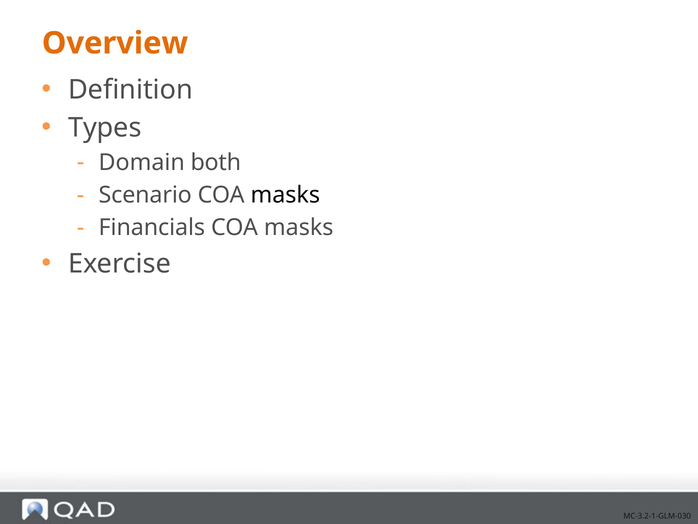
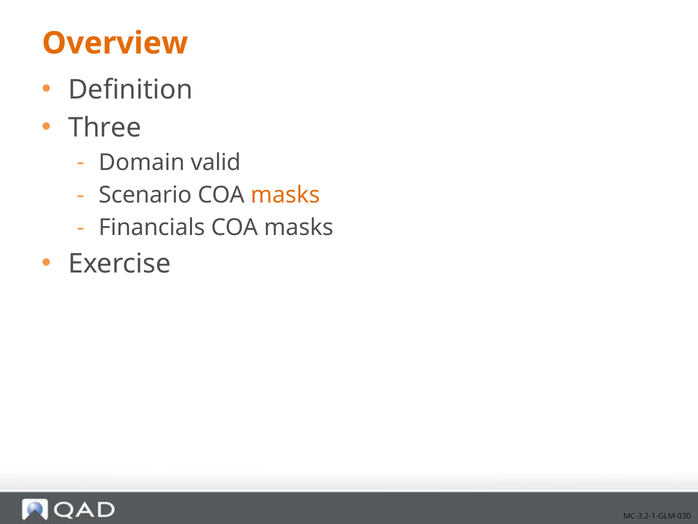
Types: Types -> Three
both: both -> valid
masks at (285, 195) colour: black -> orange
